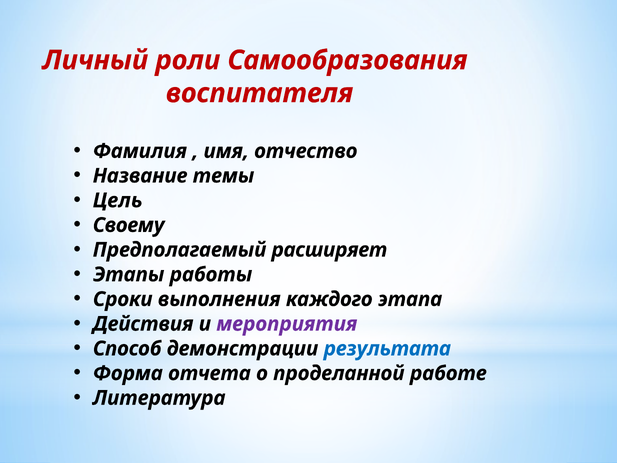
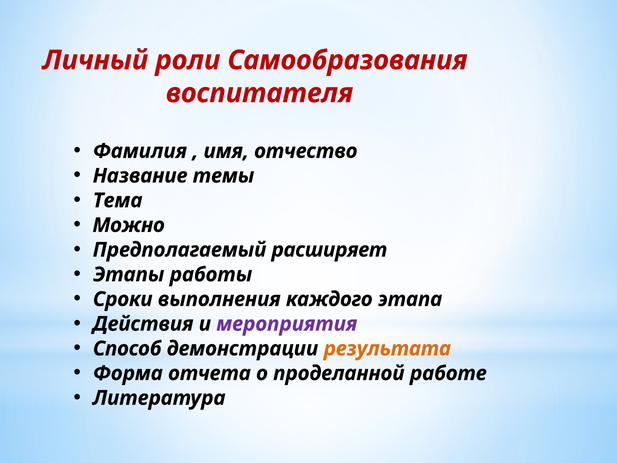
Цель: Цель -> Тема
Своему: Своему -> Можно
результата colour: blue -> orange
